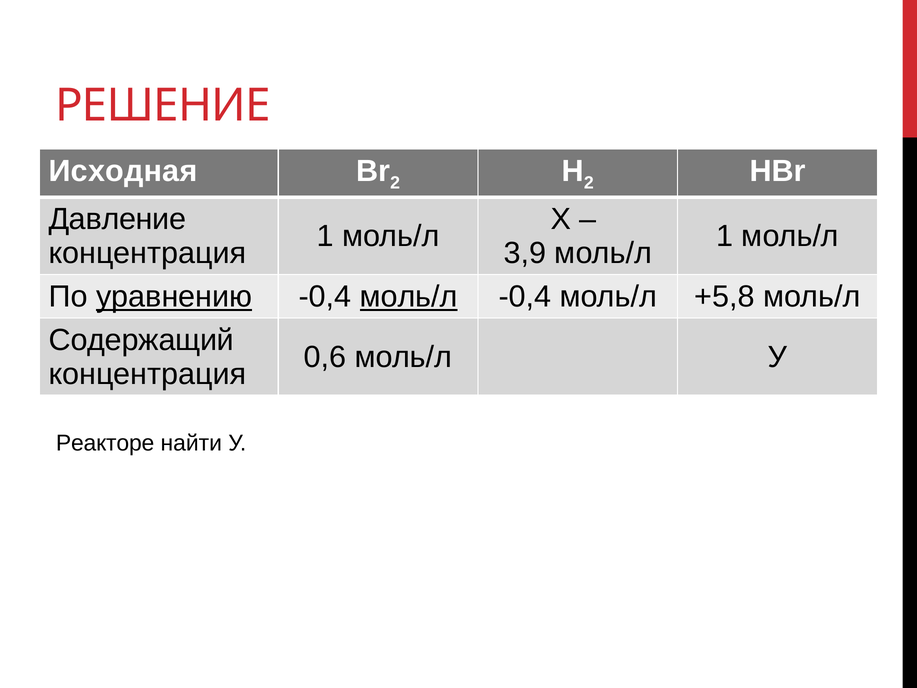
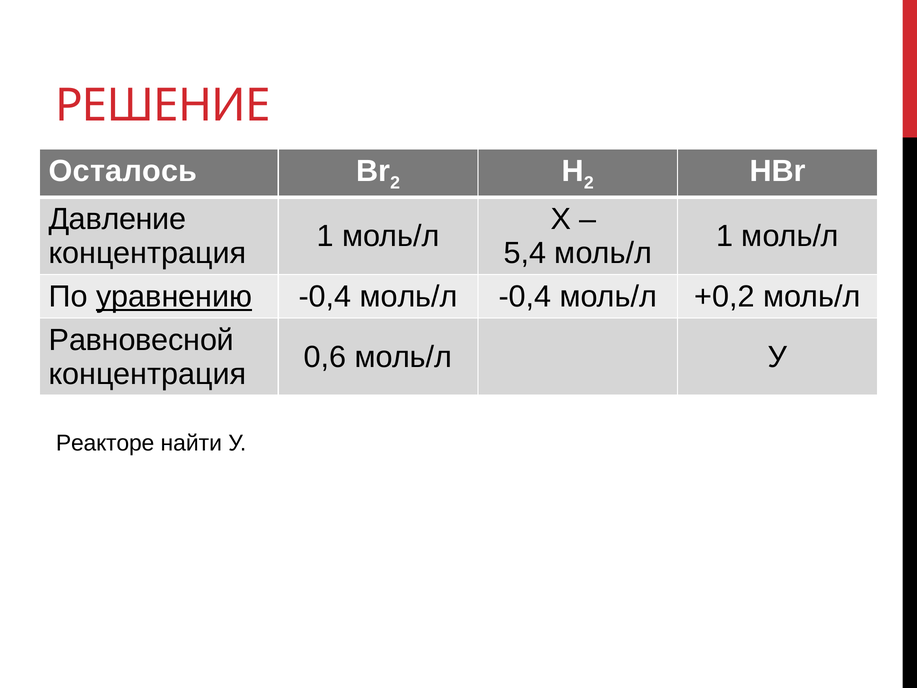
Исходная: Исходная -> Осталось
3,9: 3,9 -> 5,4
моль/л at (409, 297) underline: present -> none
+5,8: +5,8 -> +0,2
Содержащий: Содержащий -> Равновесной
